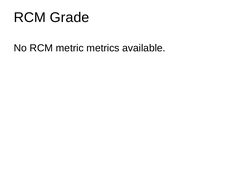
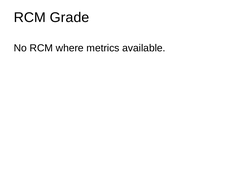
metric: metric -> where
